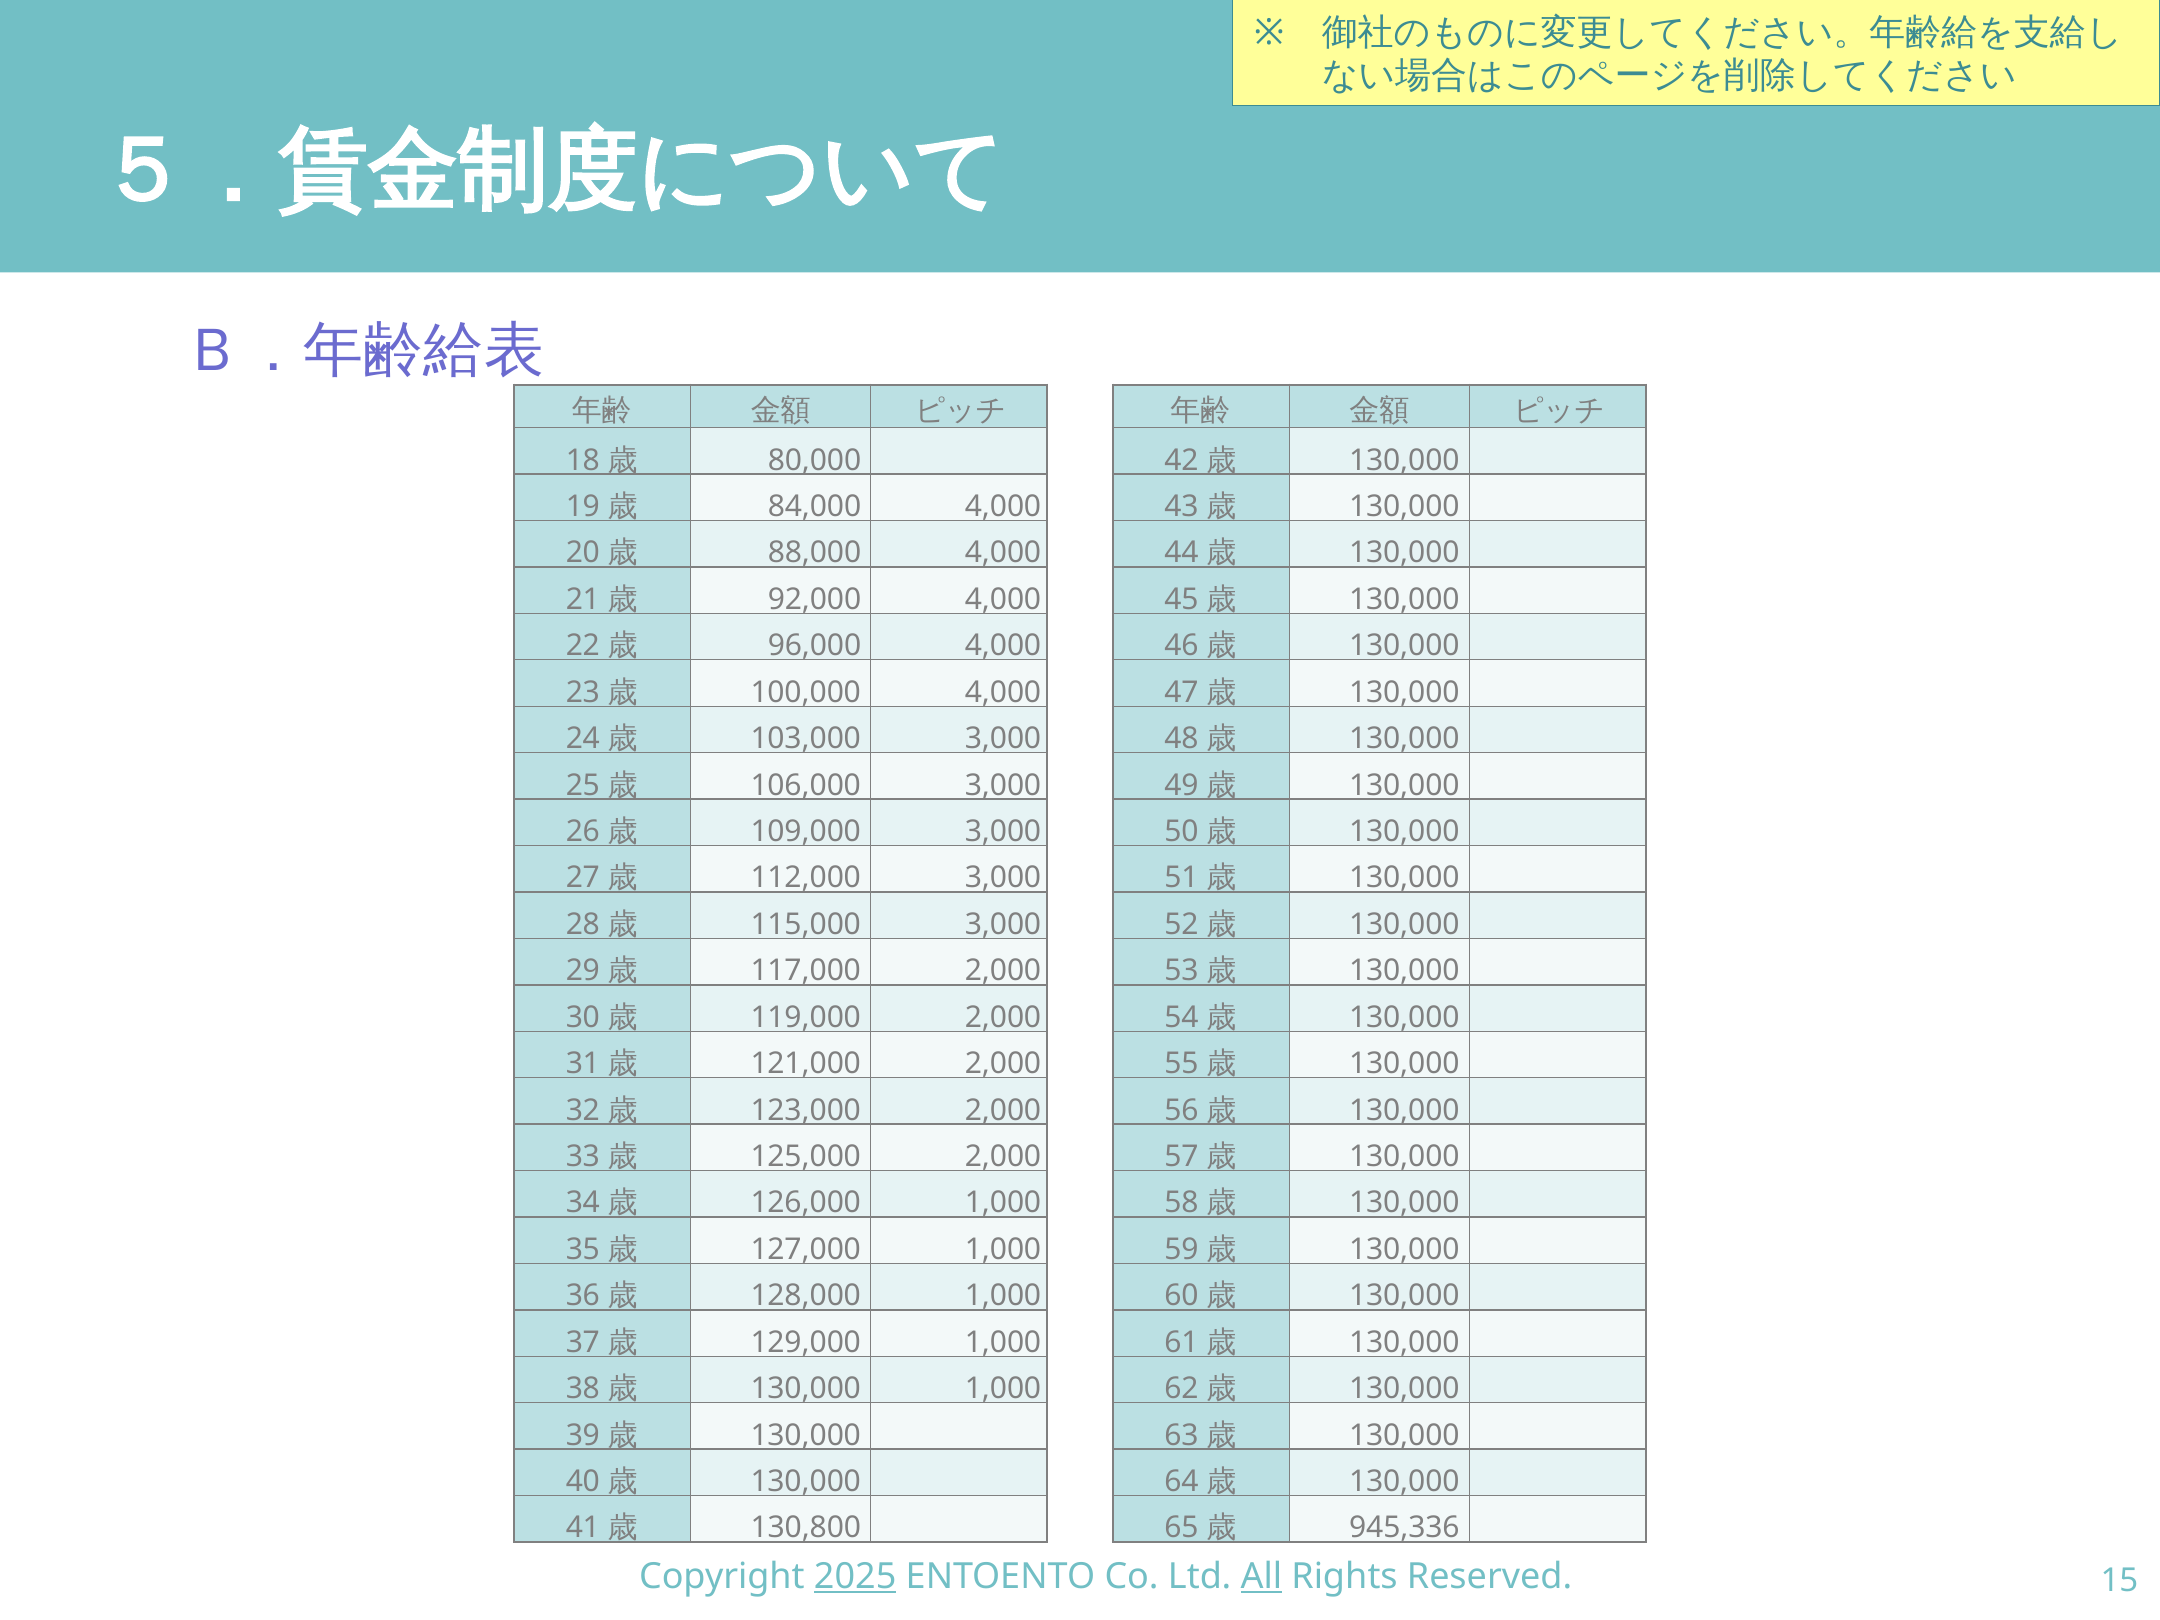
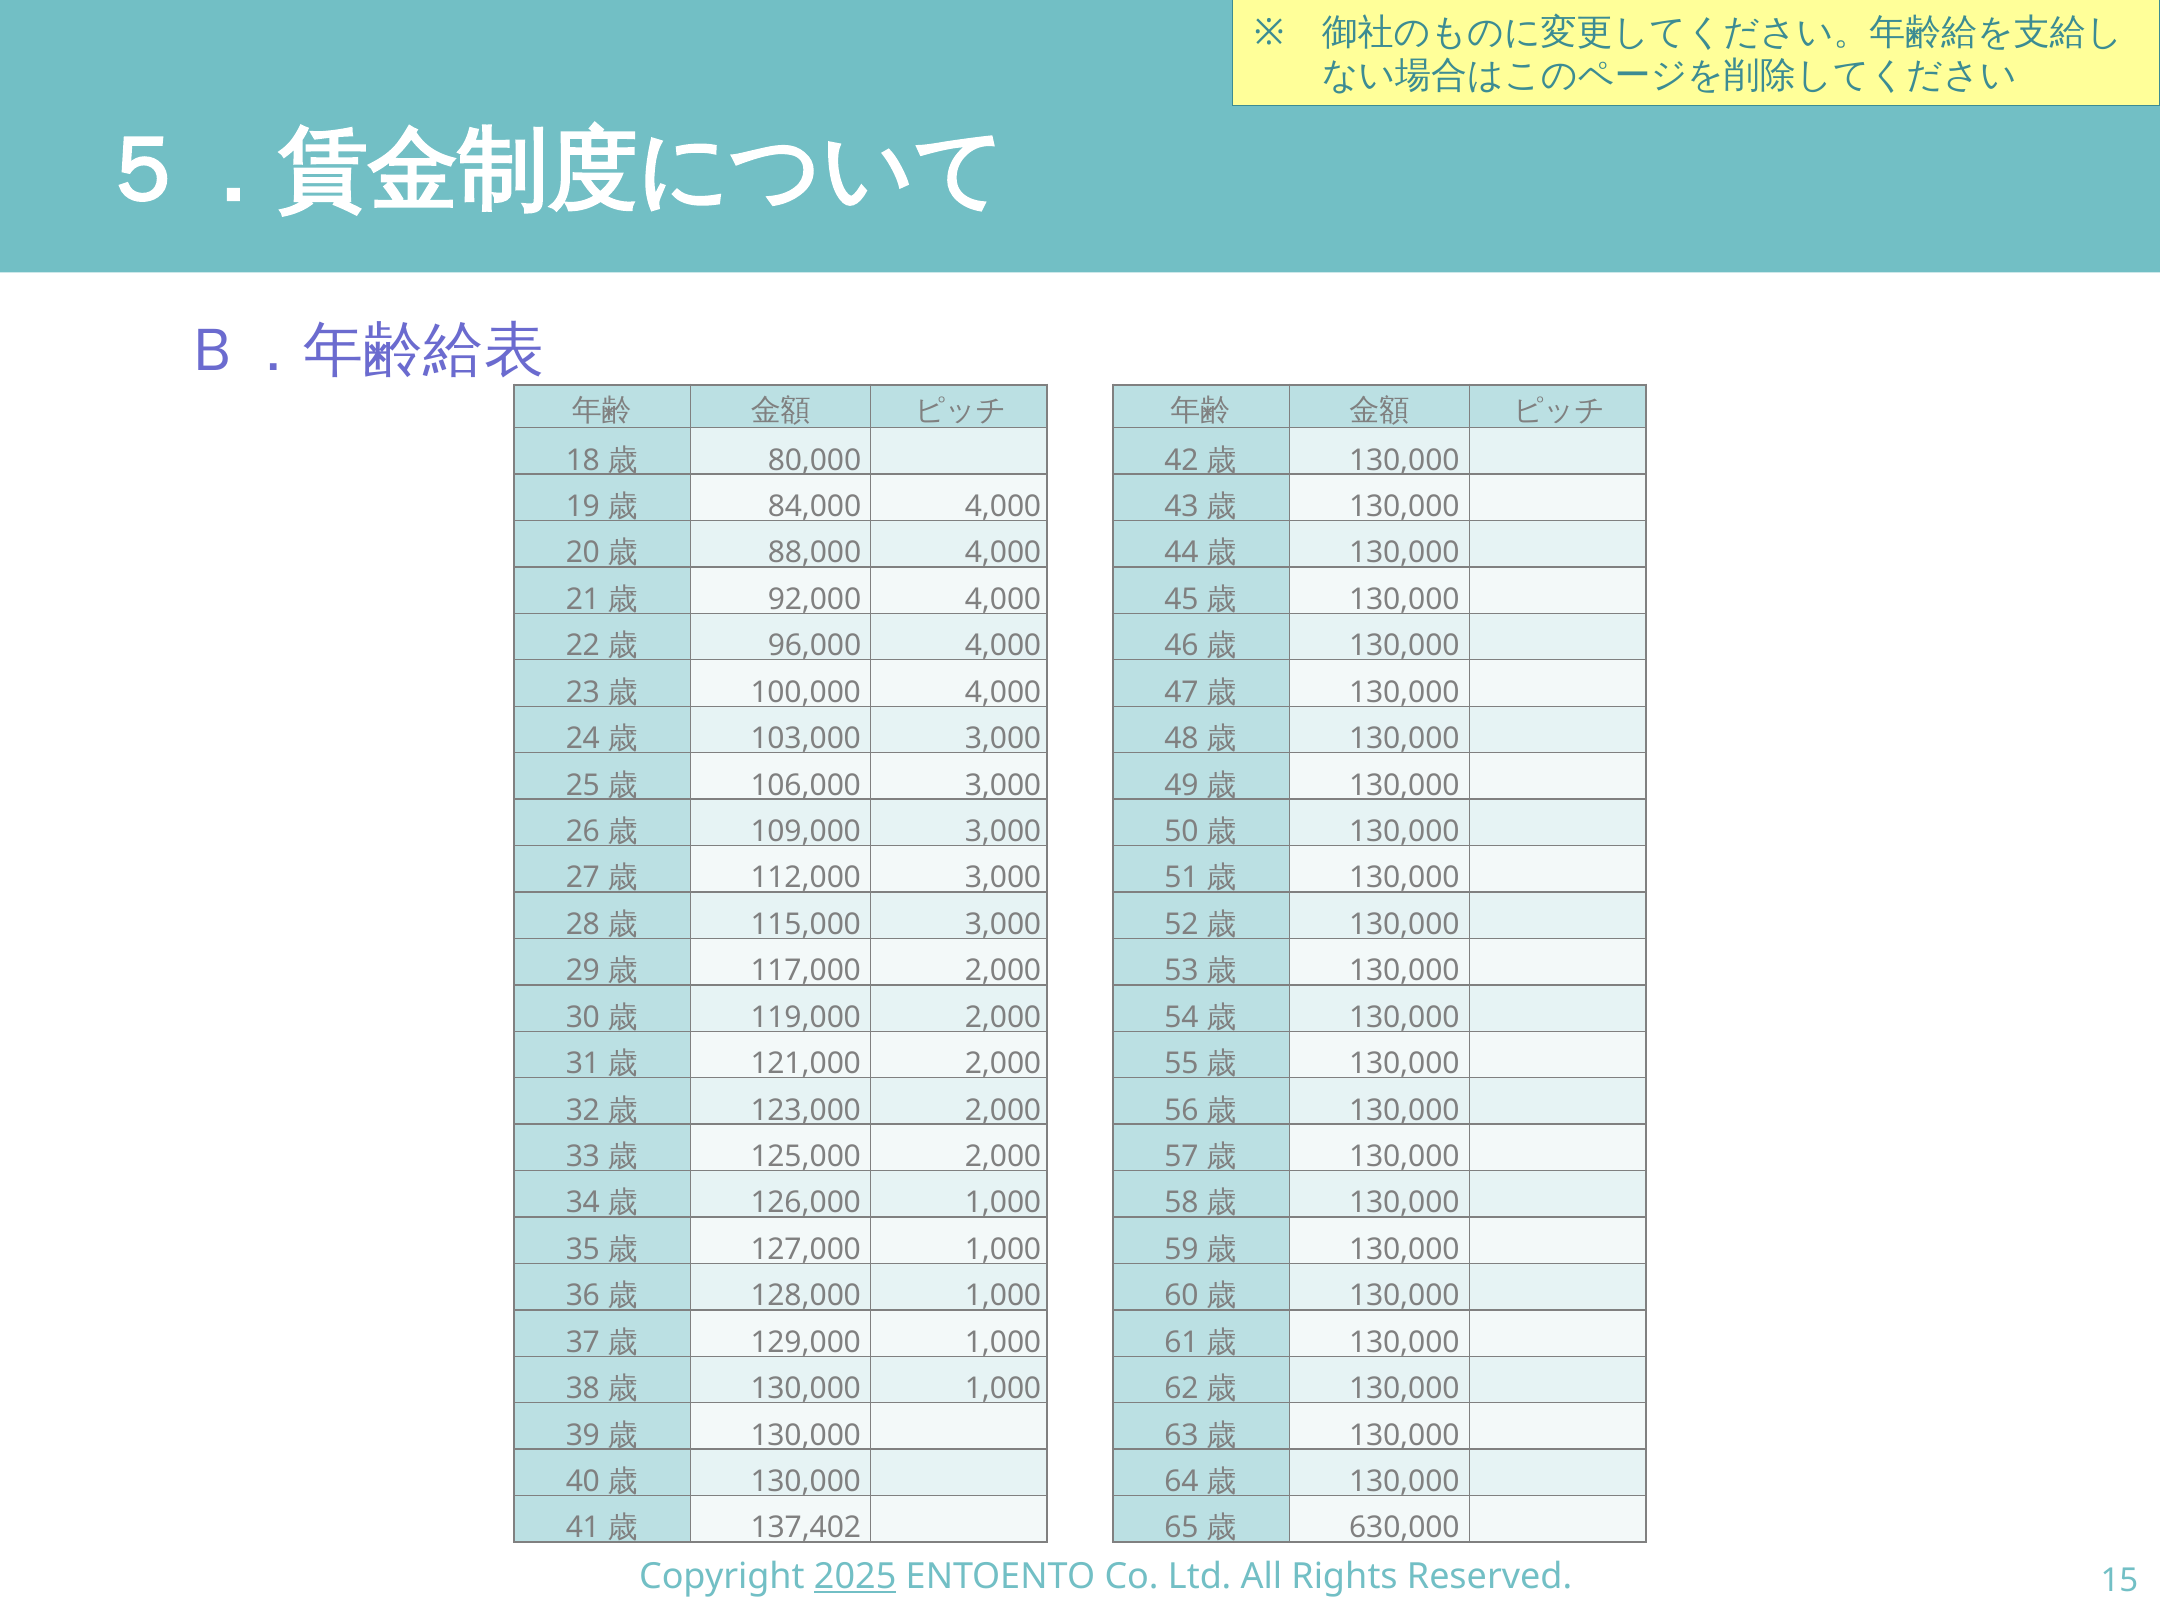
130,800: 130,800 -> 137,402
945,336: 945,336 -> 630,000
All underline: present -> none
